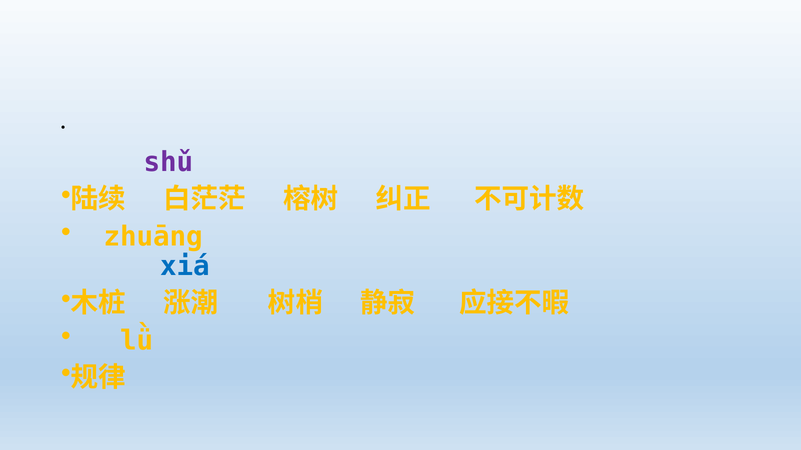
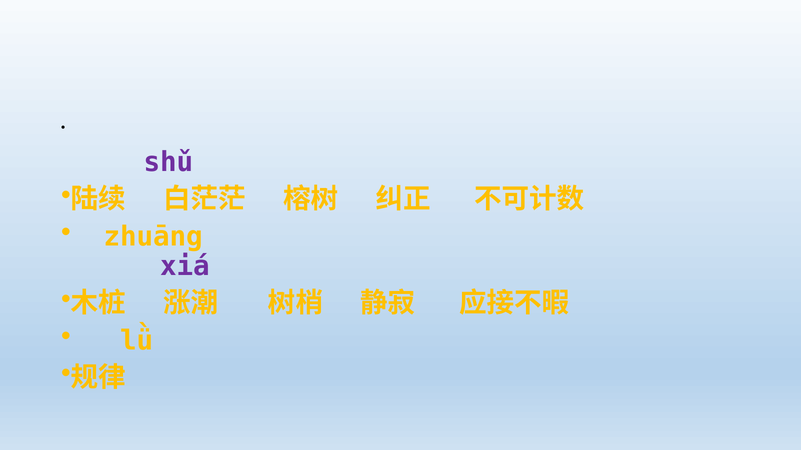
xiá colour: blue -> purple
